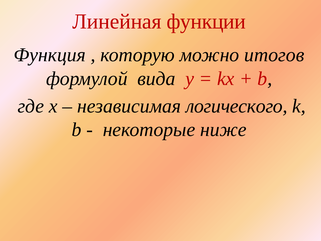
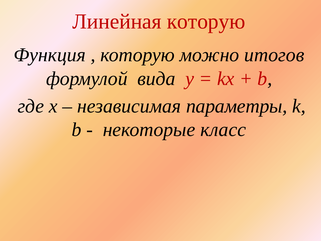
Линейная функции: функции -> которую
логического: логического -> параметры
ниже: ниже -> класс
